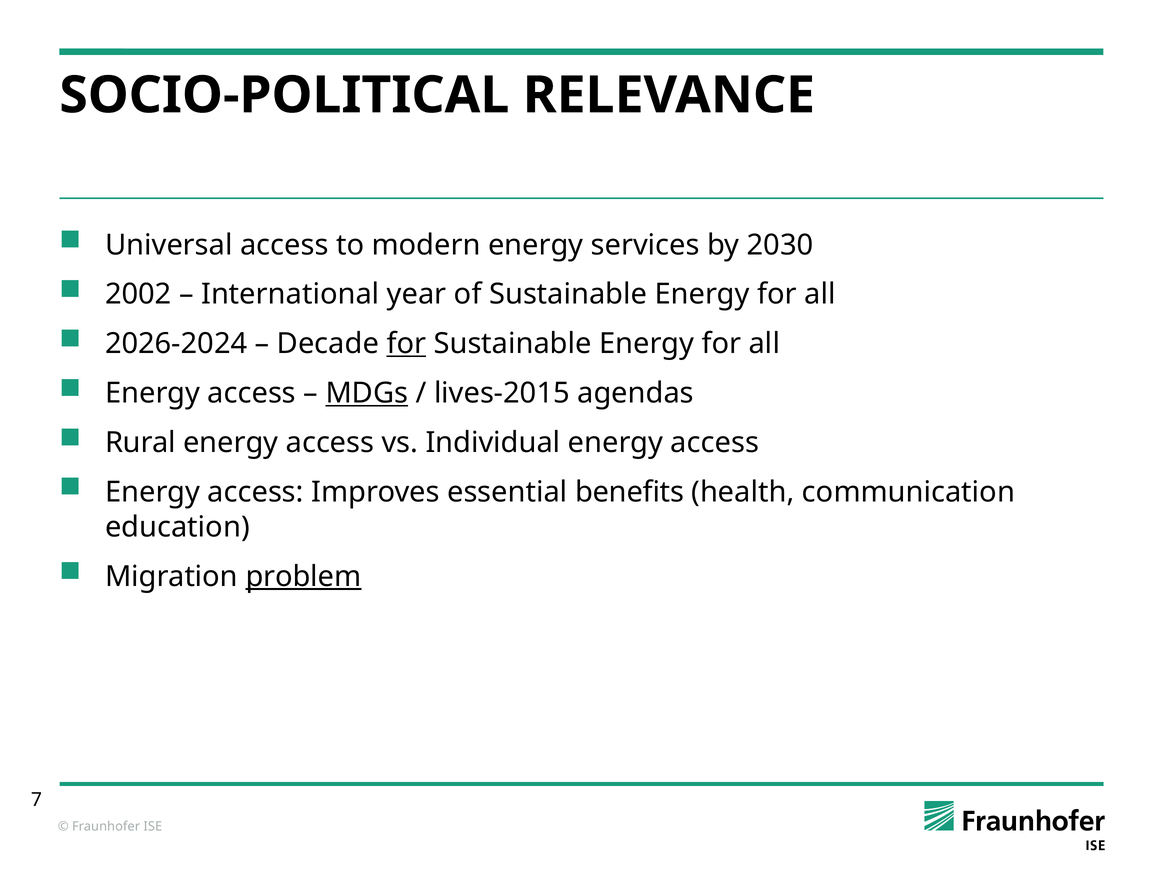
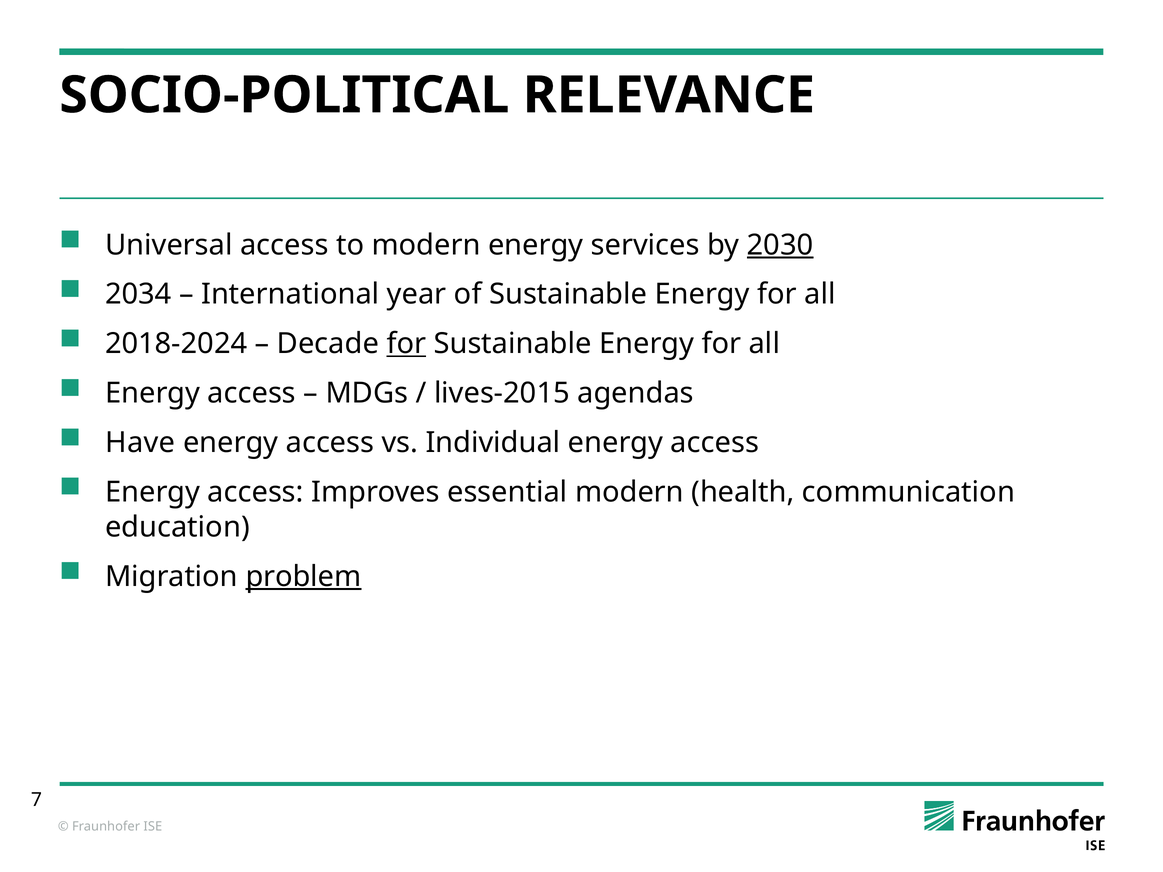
2030 underline: none -> present
2002: 2002 -> 2034
2026-2024: 2026-2024 -> 2018-2024
MDGs underline: present -> none
Rural: Rural -> Have
essential benefits: benefits -> modern
